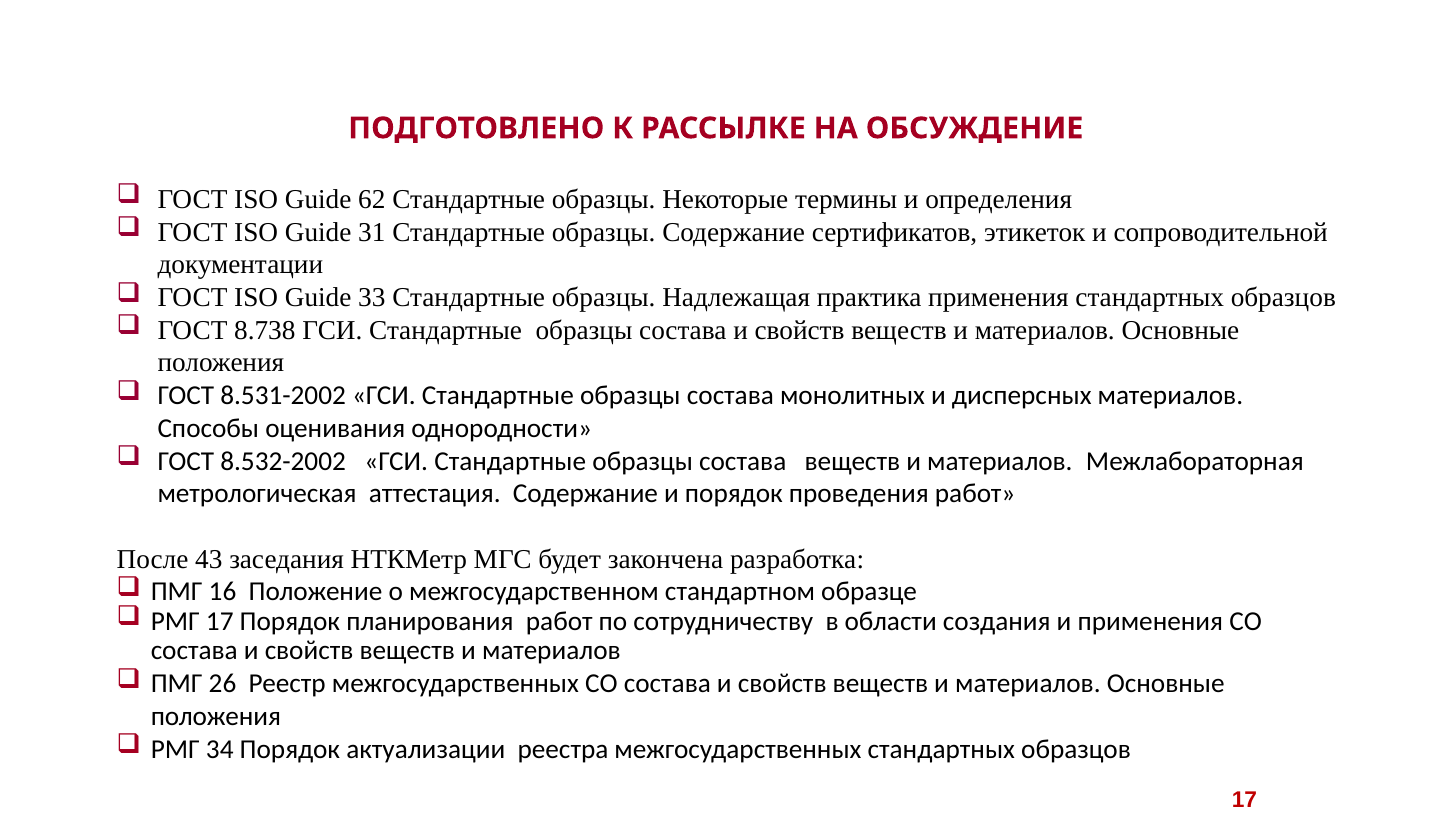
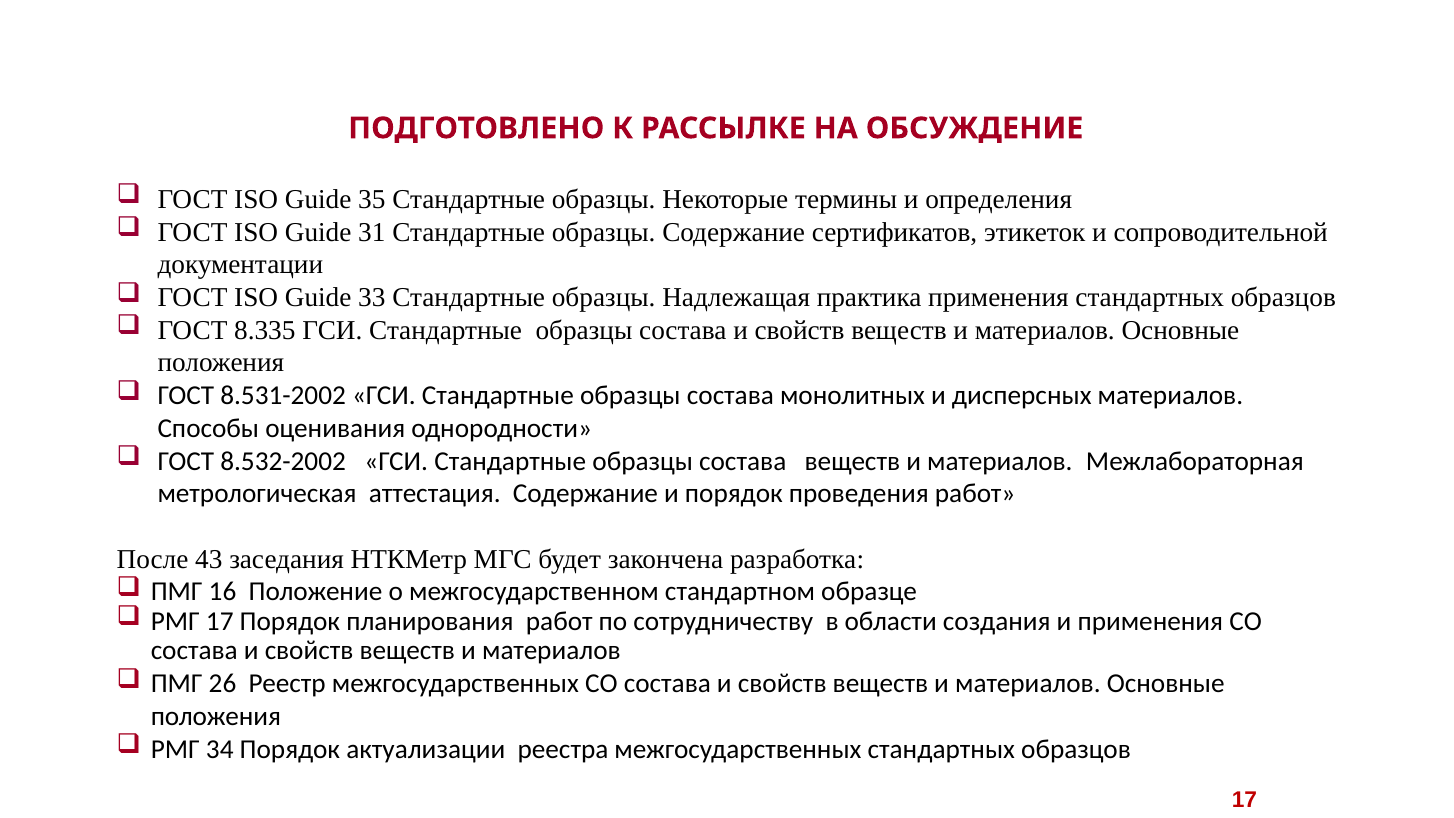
62: 62 -> 35
8.738: 8.738 -> 8.335
